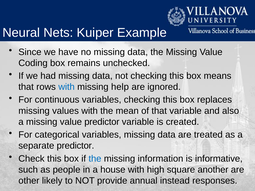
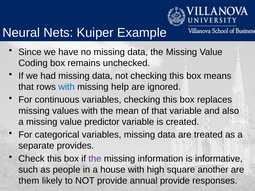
separate predictor: predictor -> provides
the at (95, 159) colour: blue -> purple
other: other -> them
annual instead: instead -> provide
